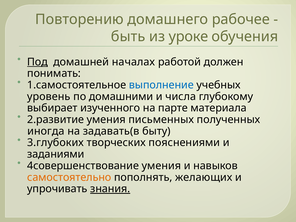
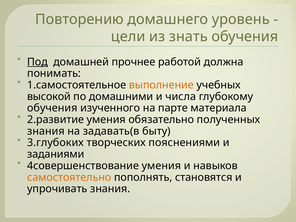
рабочее: рабочее -> уровень
быть: быть -> цели
уроке: уроке -> знать
началах: началах -> прочнее
должен: должен -> должна
выполнение colour: blue -> orange
уровень: уровень -> высокой
выбирает at (52, 108): выбирает -> обучения
письменных: письменных -> обязательно
иногда at (46, 131): иногда -> знания
желающих: желающих -> становятся
знания at (110, 189) underline: present -> none
